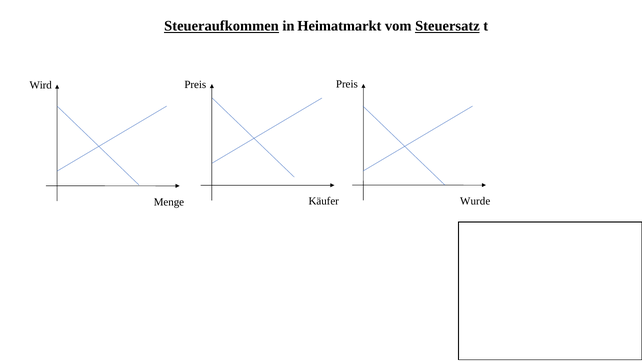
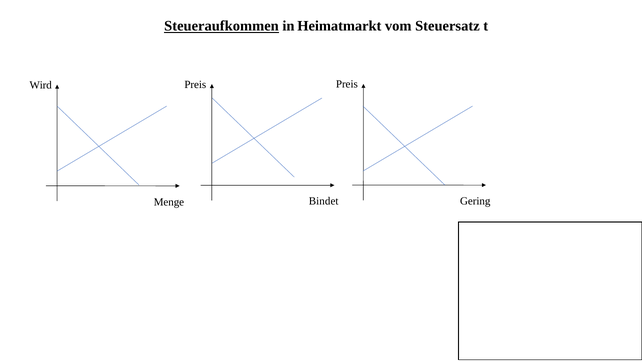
Steuersatz underline: present -> none
Wurde: Wurde -> Gering
Käufer: Käufer -> Bindet
